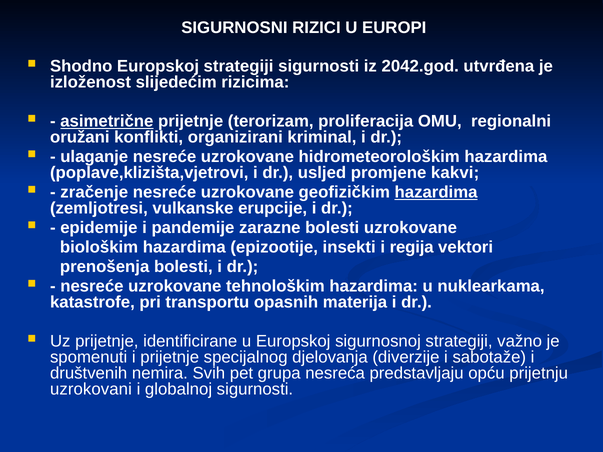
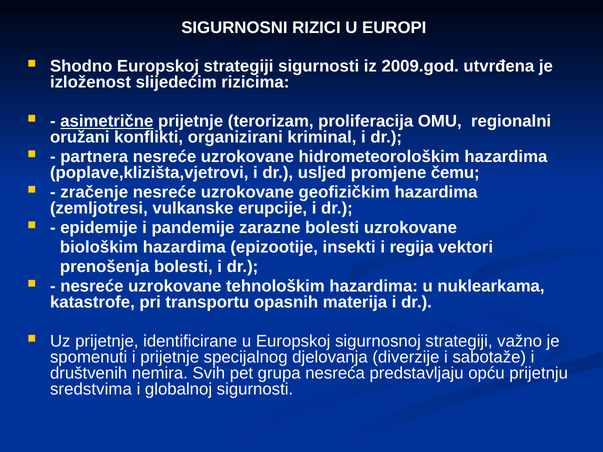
2042.god: 2042.god -> 2009.god
ulaganje: ulaganje -> partnera
kakvi: kakvi -> čemu
hazardima at (436, 192) underline: present -> none
uzrokovani: uzrokovani -> sredstvima
